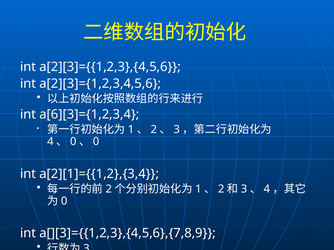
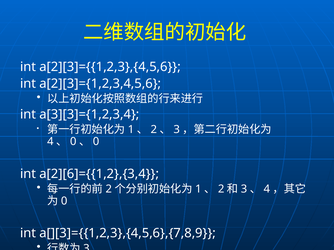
a[6][3]={1,2,3,4: a[6][3]={1,2,3,4 -> a[3][3]={1,2,3,4
a[2][1]={{1,2},{3,4: a[2][1]={{1,2},{3,4 -> a[2][6]={{1,2},{3,4
